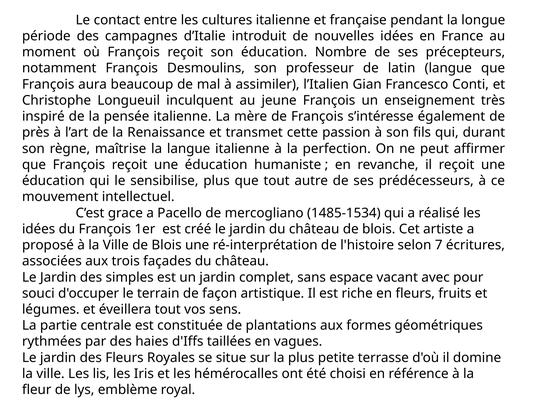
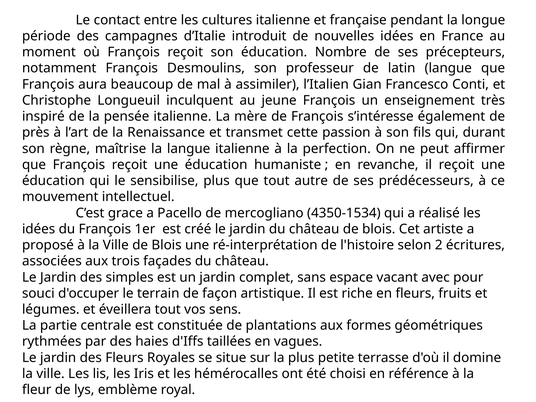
1485-1534: 1485-1534 -> 4350-1534
7: 7 -> 2
